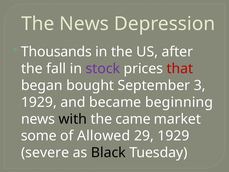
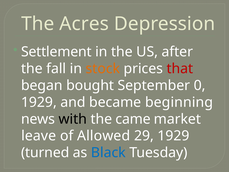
The News: News -> Acres
Thousands: Thousands -> Settlement
stock colour: purple -> orange
3: 3 -> 0
some: some -> leave
severe: severe -> turned
Black colour: black -> blue
